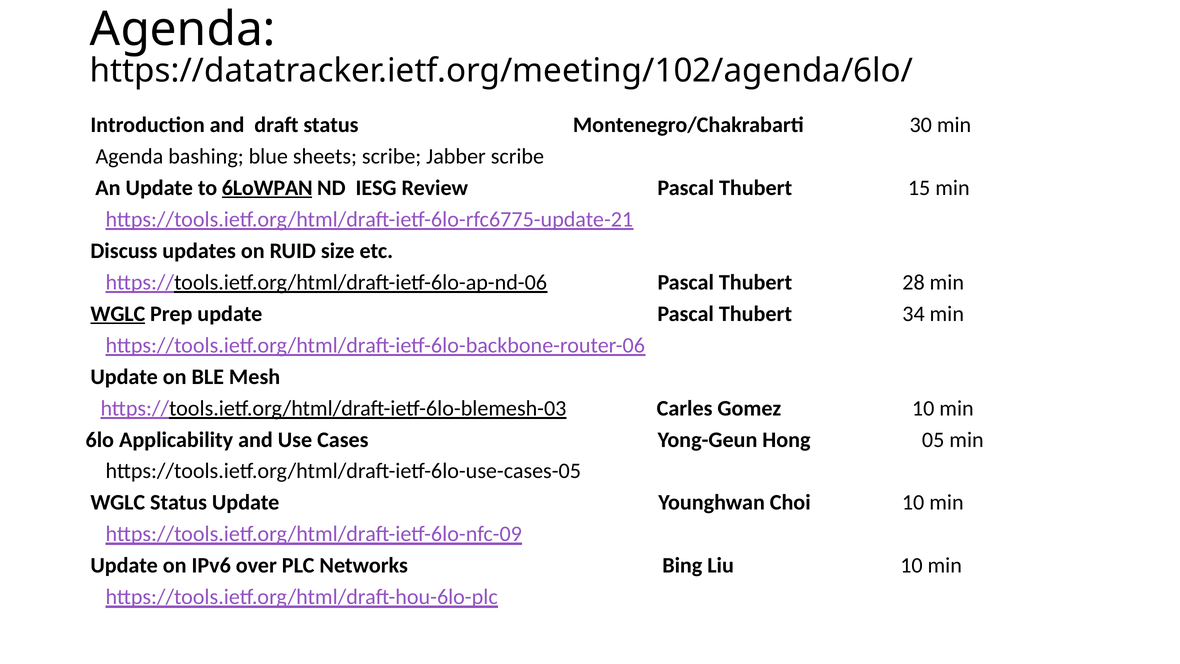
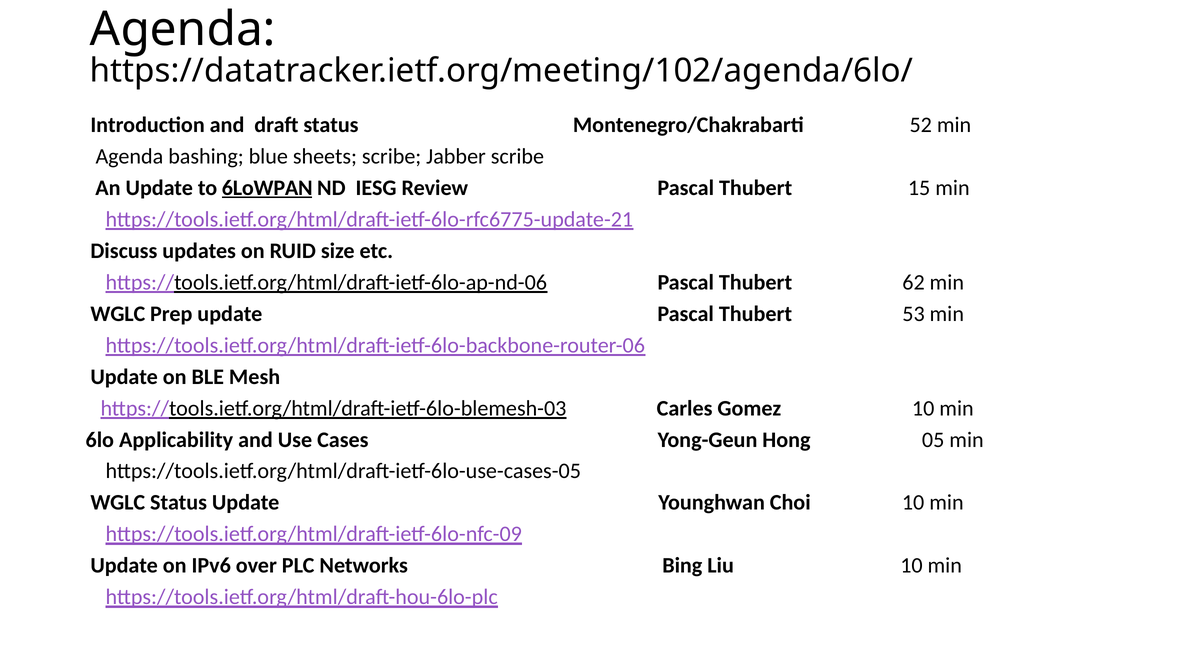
30: 30 -> 52
28: 28 -> 62
WGLC at (118, 314) underline: present -> none
34: 34 -> 53
